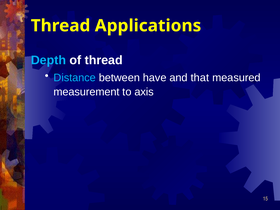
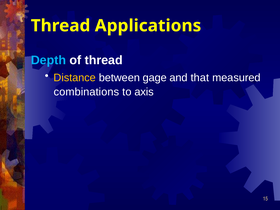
Distance colour: light blue -> yellow
have: have -> gage
measurement: measurement -> combinations
